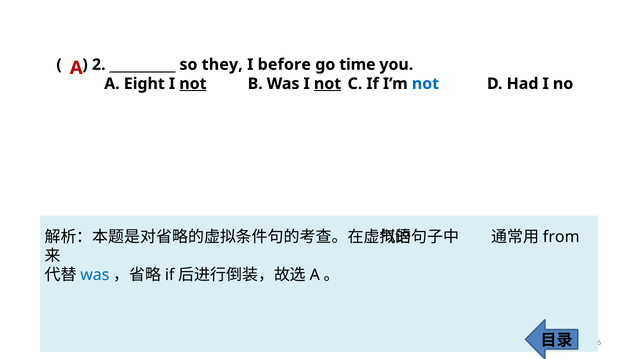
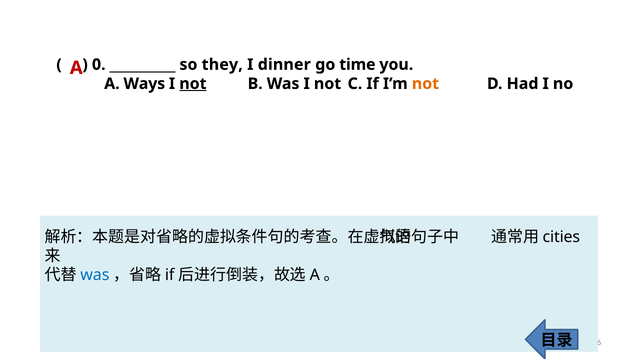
2: 2 -> 0
before: before -> dinner
Eight: Eight -> Ways
not at (328, 84) underline: present -> none
not at (425, 84) colour: blue -> orange
from: from -> cities
